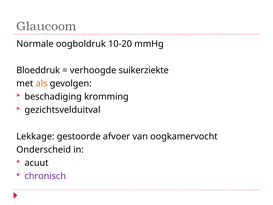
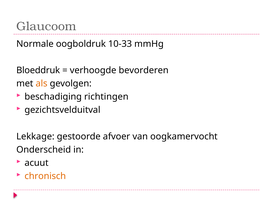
10-20: 10-20 -> 10-33
suikerziekte: suikerziekte -> bevorderen
kromming: kromming -> richtingen
chronisch colour: purple -> orange
